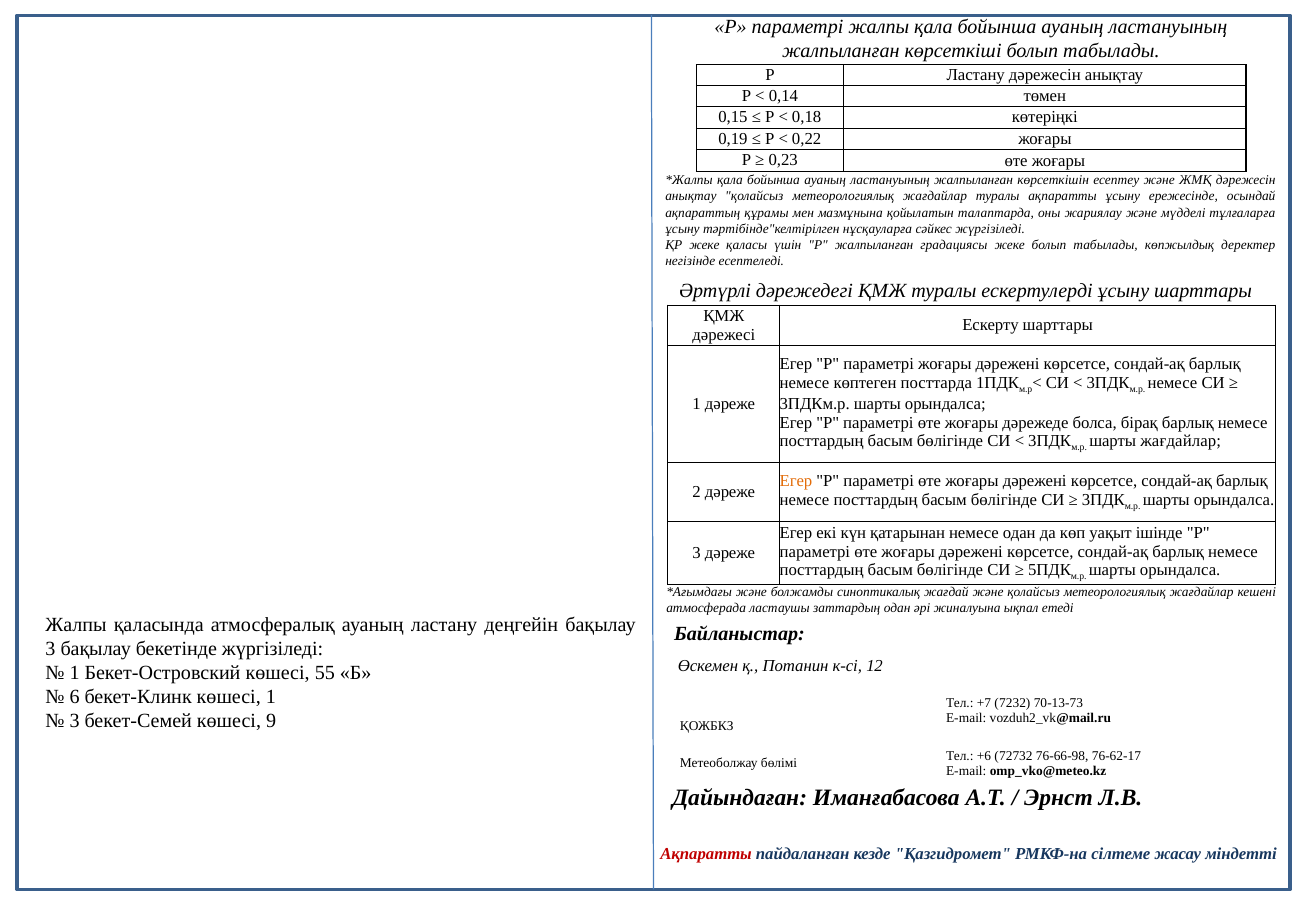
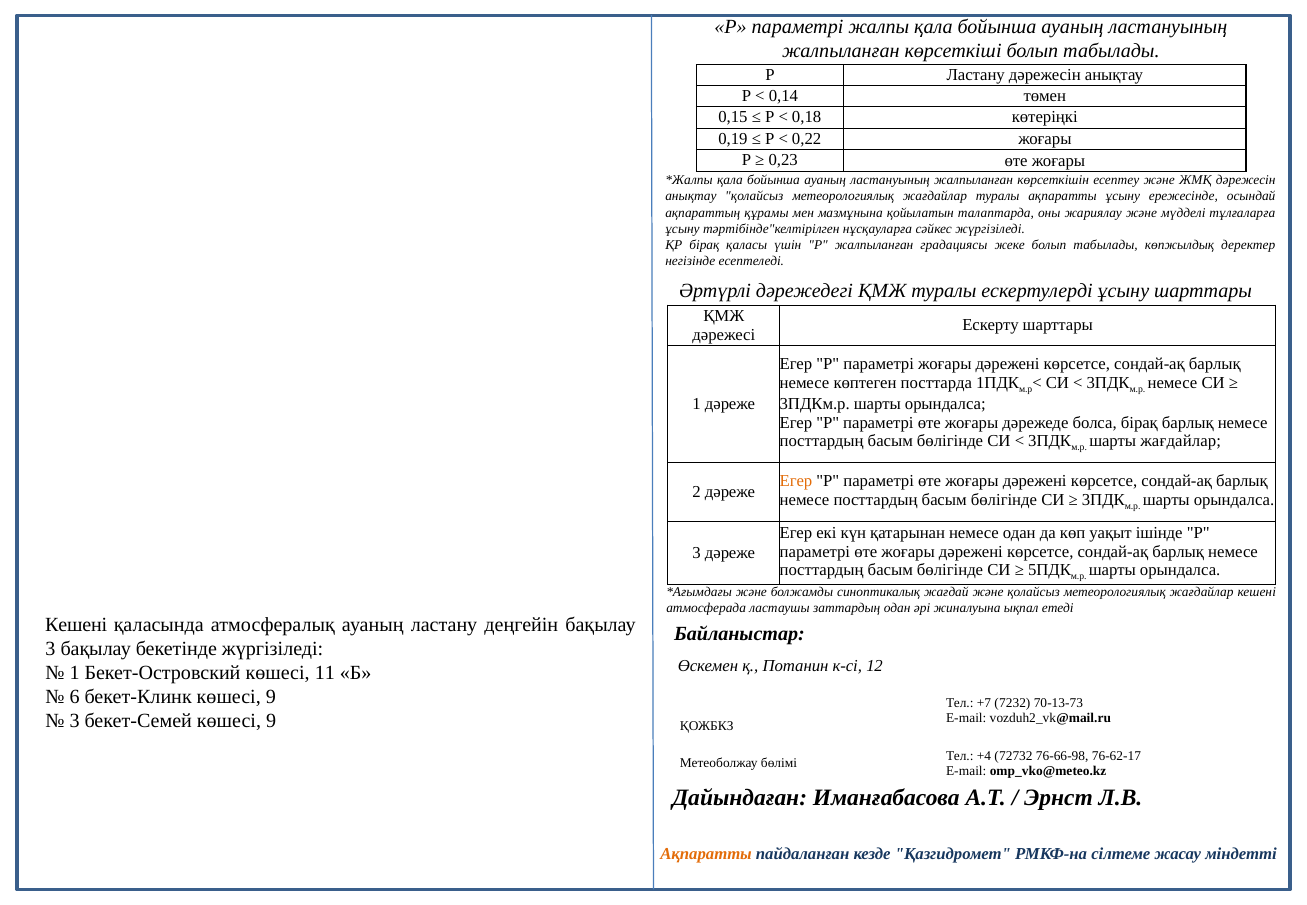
ҚР жеке: жеке -> бірақ
Жалпы at (76, 625): Жалпы -> Кешені
55: 55 -> 11
бекет-Клинк көшесі 1: 1 -> 9
+6: +6 -> +4
Ақпаратты at (706, 854) colour: red -> orange
